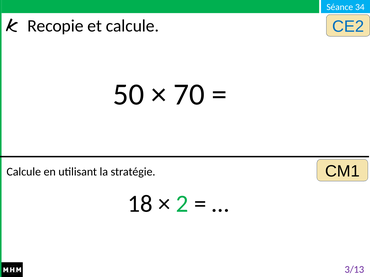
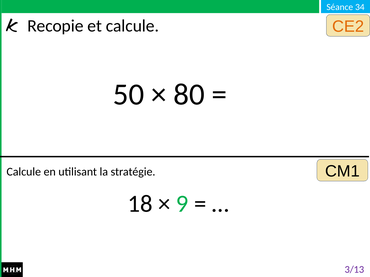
CE2 colour: blue -> orange
70: 70 -> 80
2: 2 -> 9
